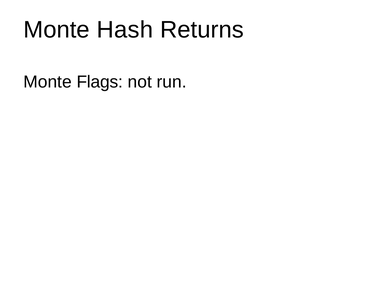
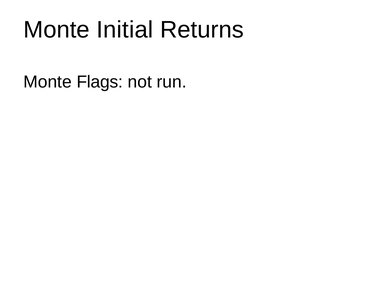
Hash: Hash -> Initial
